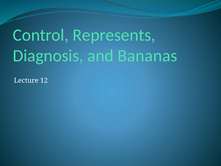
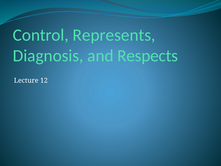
Bananas: Bananas -> Respects
